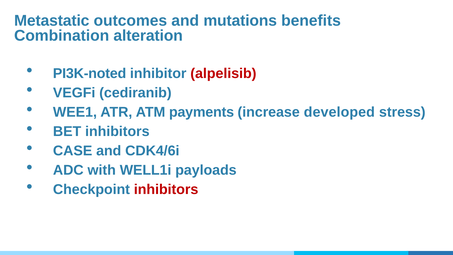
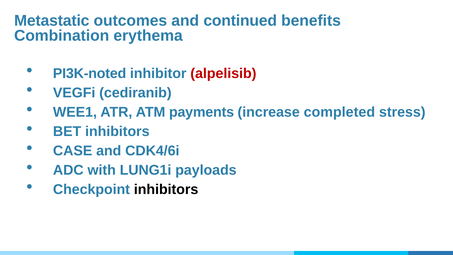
mutations: mutations -> continued
alteration: alteration -> erythema
developed: developed -> completed
WELL1i: WELL1i -> LUNG1i
inhibitors at (166, 189) colour: red -> black
